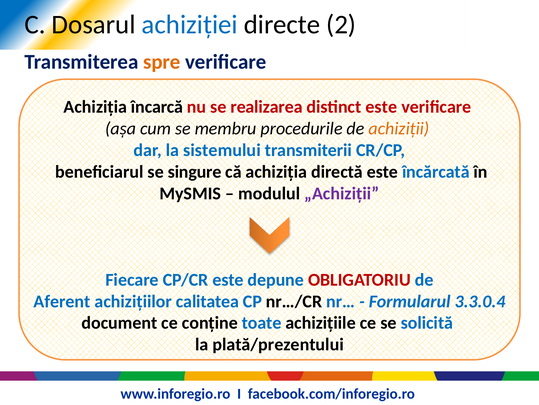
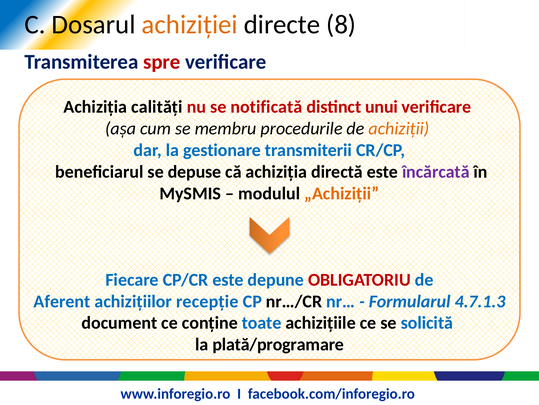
achiziției colour: blue -> orange
2: 2 -> 8
spre colour: orange -> red
încarcă: încarcă -> calități
realizarea: realizarea -> notificată
distinct este: este -> unui
sistemului: sistemului -> gestionare
singure: singure -> depuse
încărcată colour: blue -> purple
„Achiziții colour: purple -> orange
calitatea: calitatea -> recepție
3.3.0.4: 3.3.0.4 -> 4.7.1.3
plată/prezentului: plată/prezentului -> plată/programare
